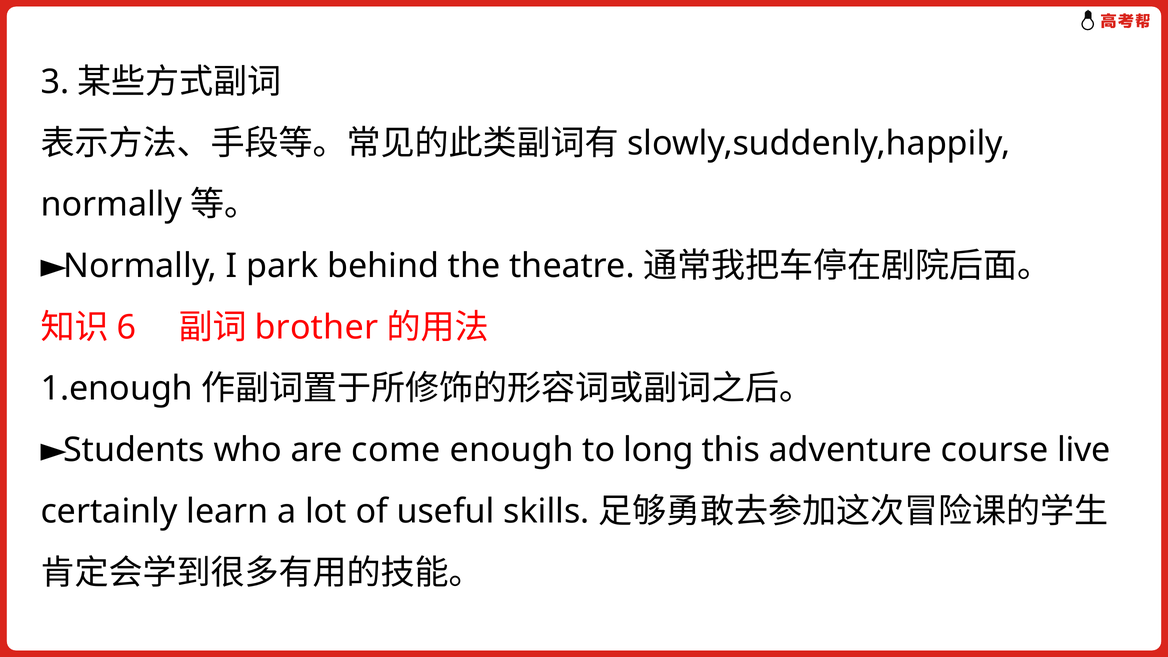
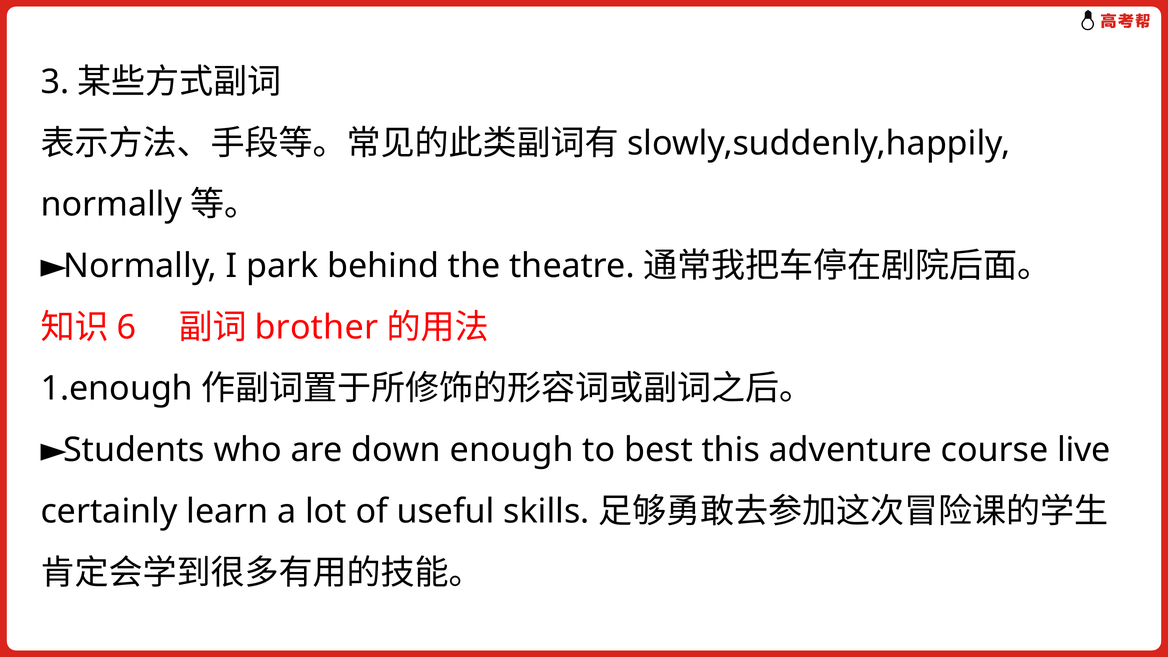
come: come -> down
long: long -> best
